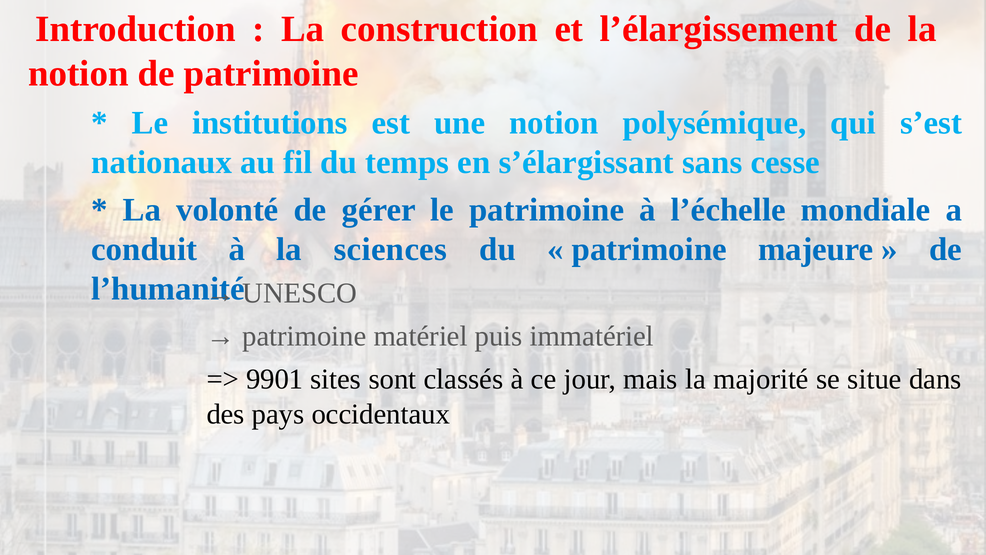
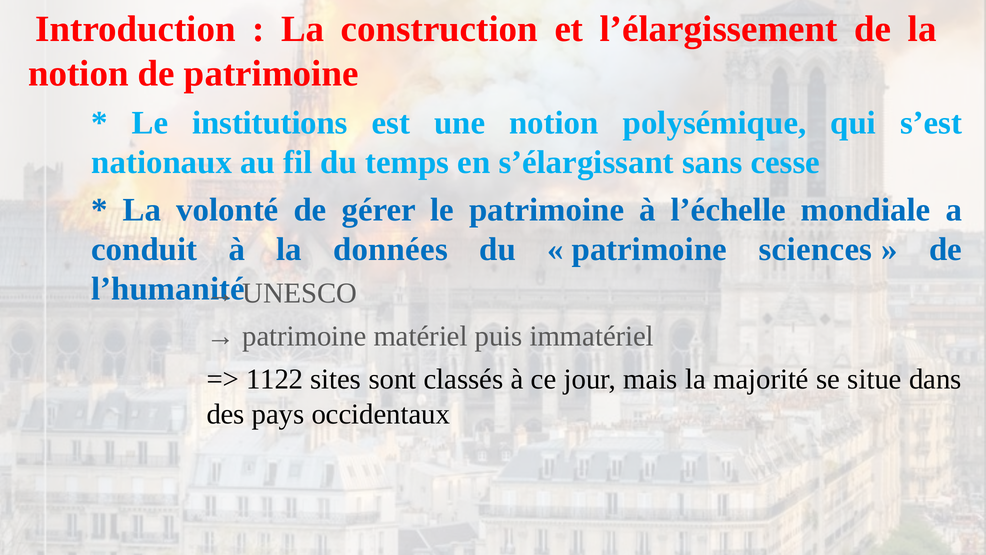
sciences: sciences -> données
majeure: majeure -> sciences
9901: 9901 -> 1122
